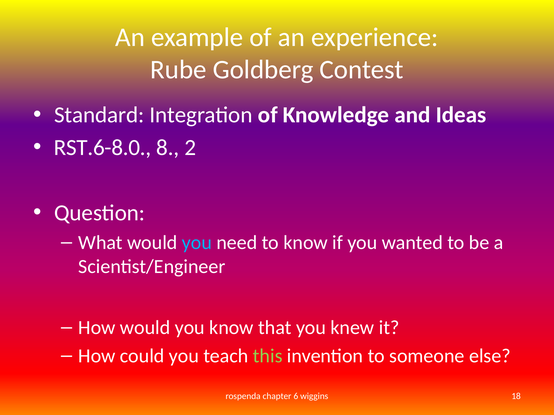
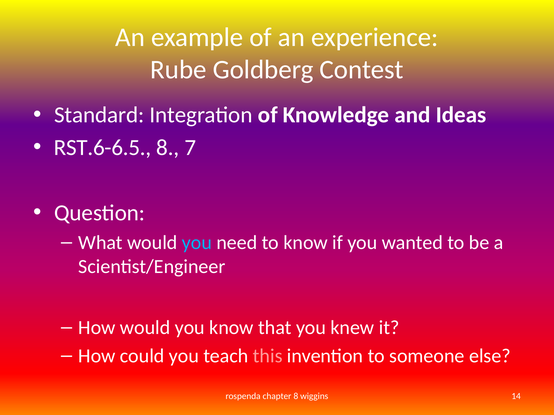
RST.6-8.0: RST.6-8.0 -> RST.6-6.5
2: 2 -> 7
this colour: light green -> pink
chapter 6: 6 -> 8
18: 18 -> 14
